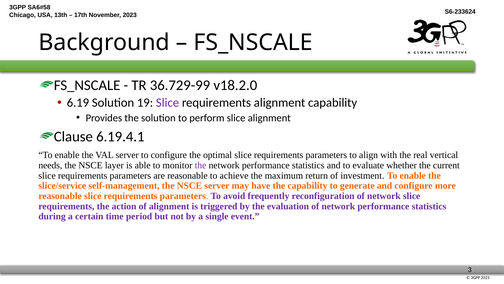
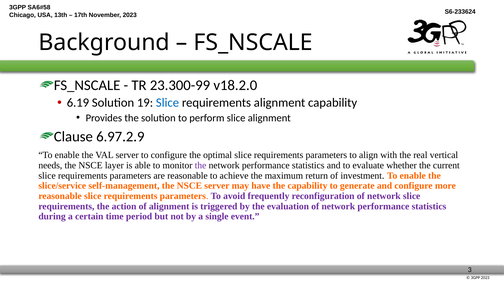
36.729-99: 36.729-99 -> 23.300-99
Slice at (168, 103) colour: purple -> blue
6.19.4.1: 6.19.4.1 -> 6.97.2.9
